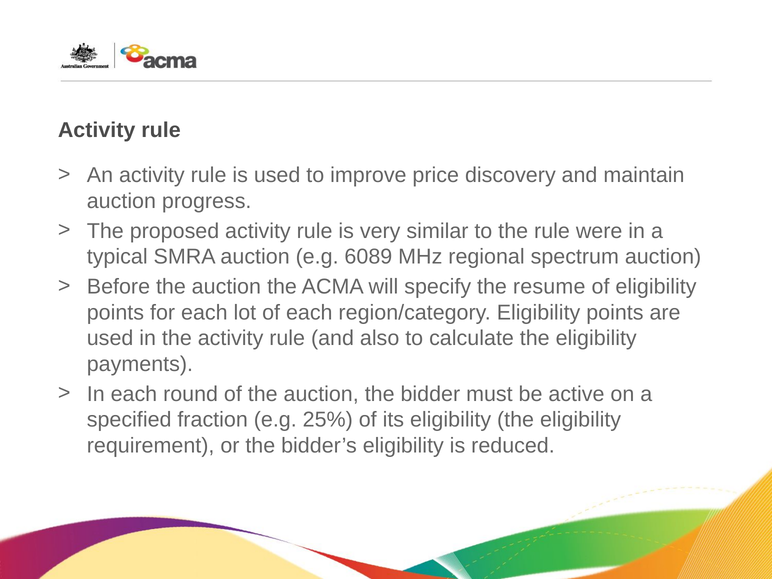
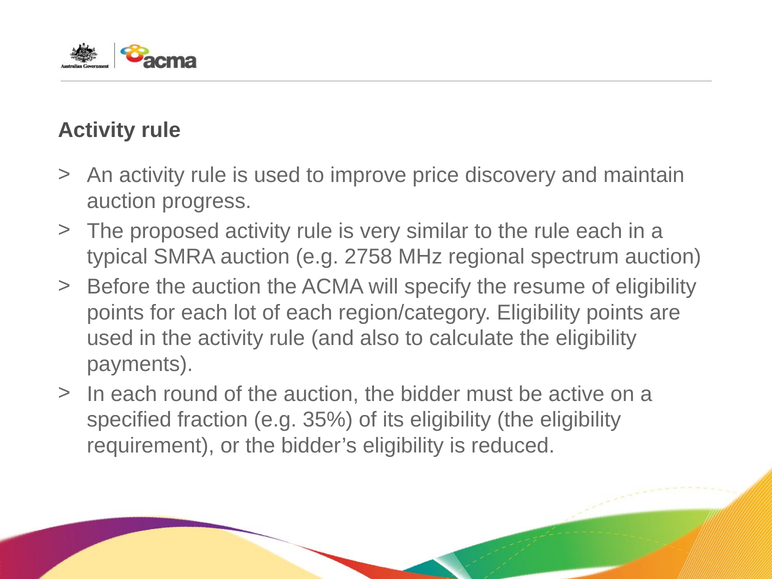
rule were: were -> each
6089: 6089 -> 2758
25%: 25% -> 35%
